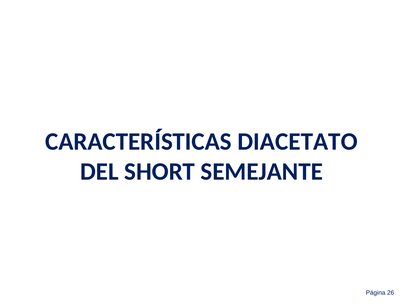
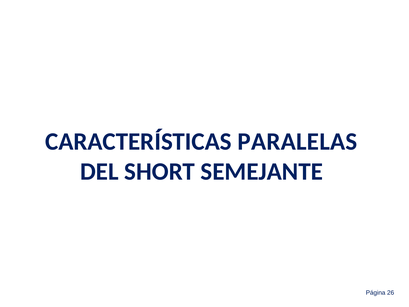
DIACETATO: DIACETATO -> PARALELAS
